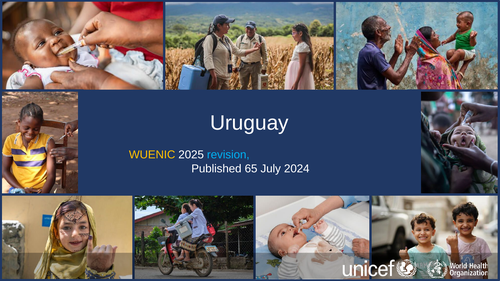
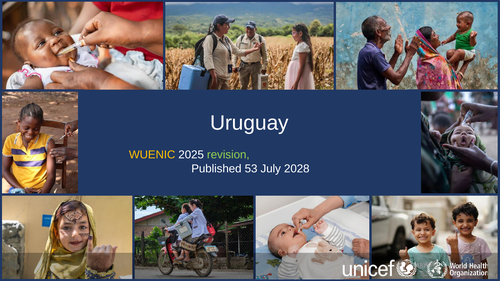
revision colour: light blue -> light green
65: 65 -> 53
2024: 2024 -> 2028
